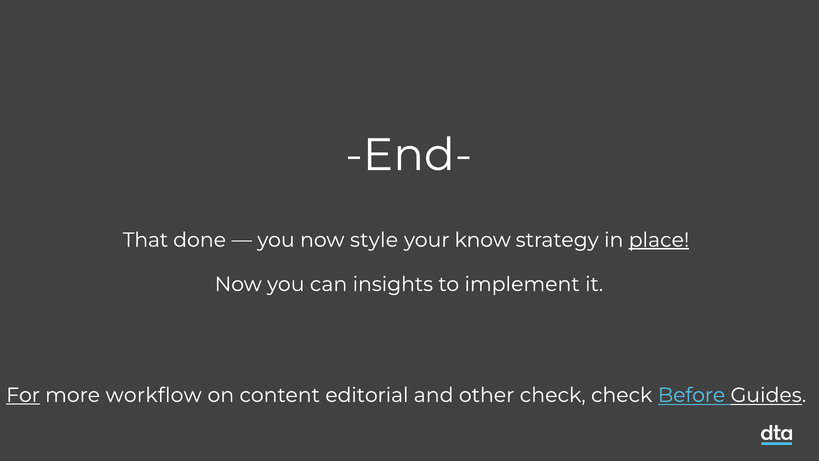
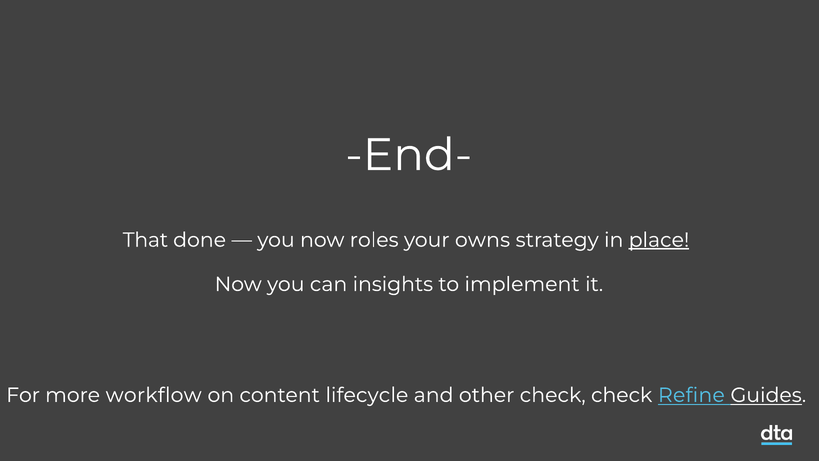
style: style -> roles
know: know -> owns
For underline: present -> none
editorial: editorial -> lifecycle
Before: Before -> Refine
